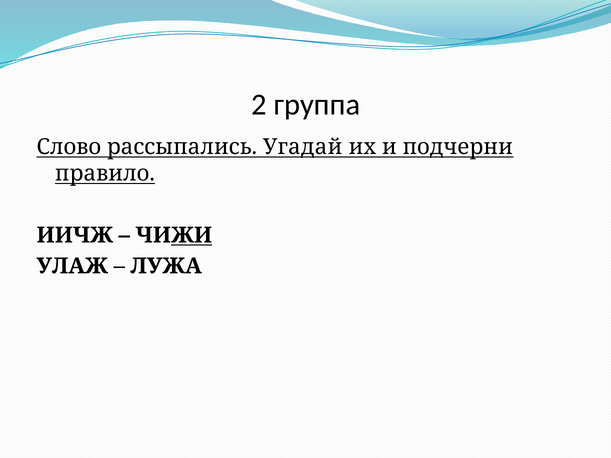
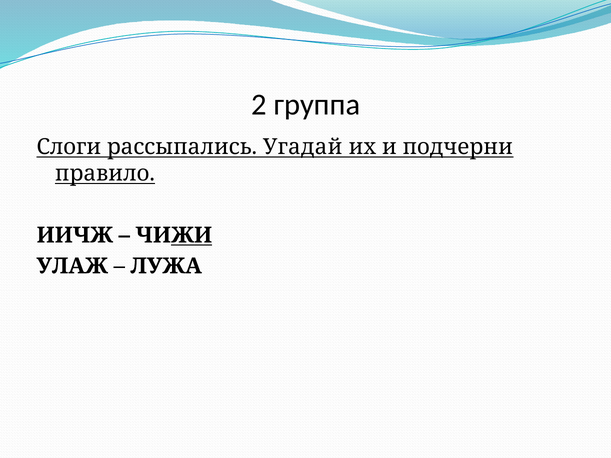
Слово: Слово -> Слоги
